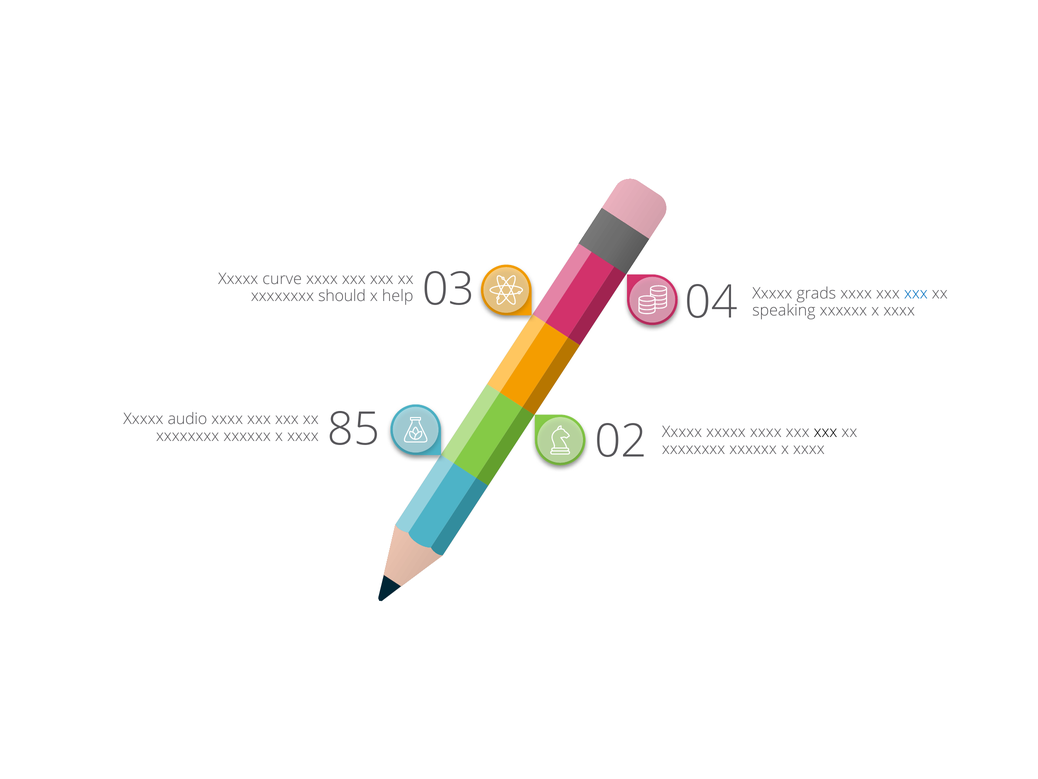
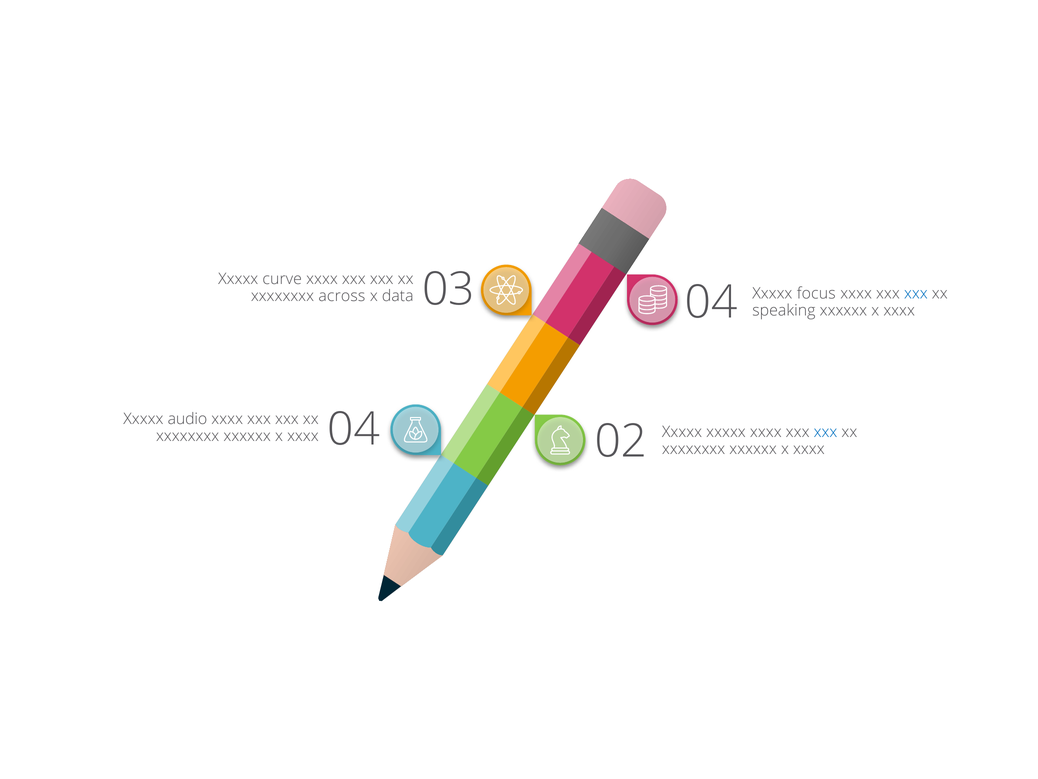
grads: grads -> focus
should: should -> across
help: help -> data
xxx at (826, 432) colour: black -> blue
85 at (354, 429): 85 -> 04
